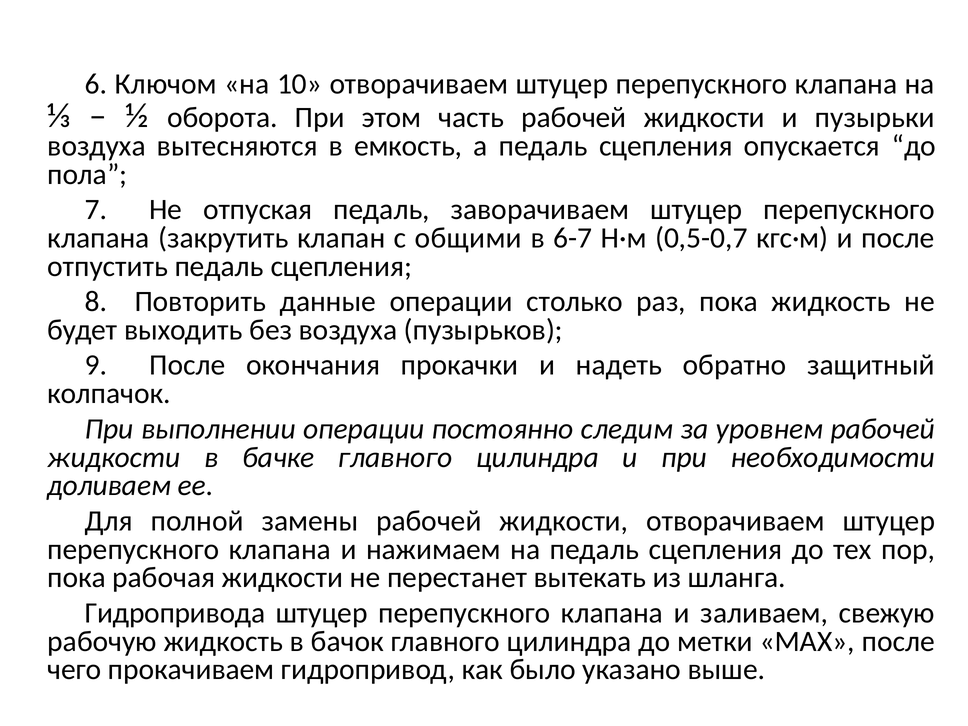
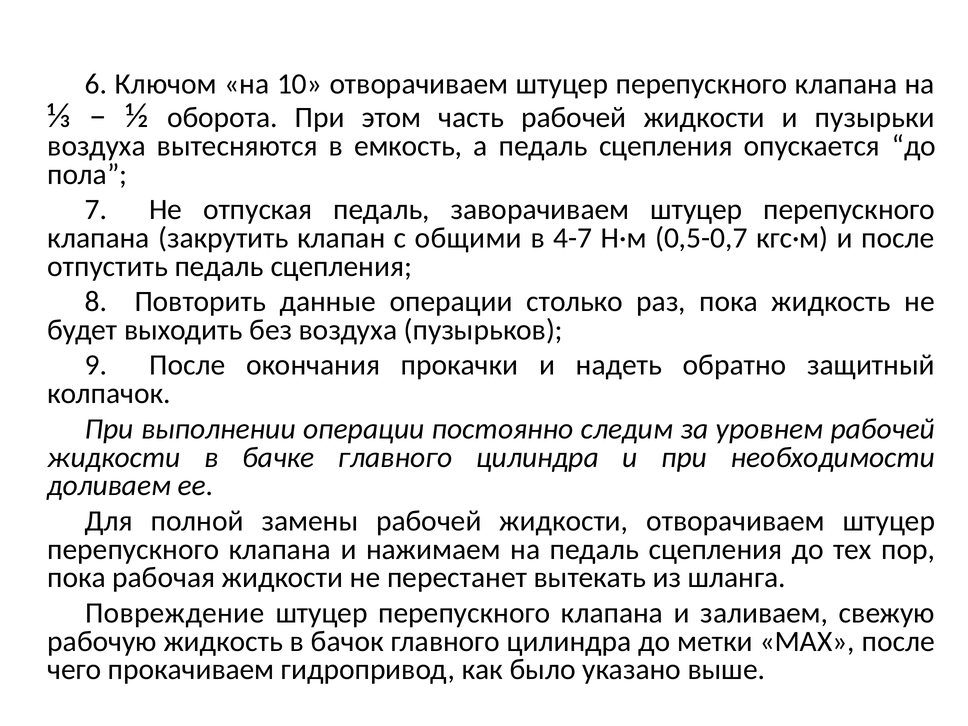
6-7: 6-7 -> 4-7
Гидропривода: Гидропривода -> Повреждение
